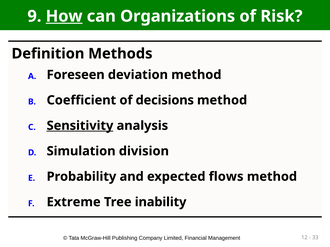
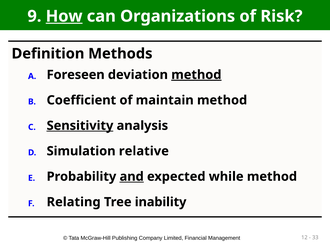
method at (196, 75) underline: none -> present
decisions: decisions -> maintain
division: division -> relative
and underline: none -> present
flows: flows -> while
Extreme: Extreme -> Relating
